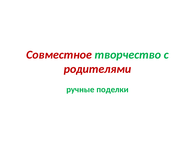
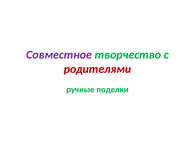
Совместное colour: red -> purple
